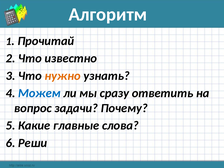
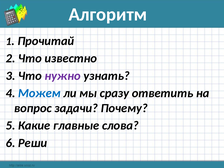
нужно colour: orange -> purple
